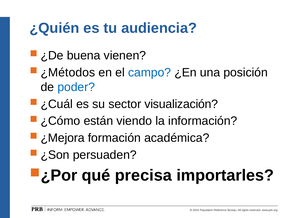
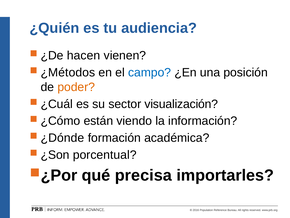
buena: buena -> hacen
poder colour: blue -> orange
¿Mejora: ¿Mejora -> ¿Dónde
persuaden: persuaden -> porcentual
